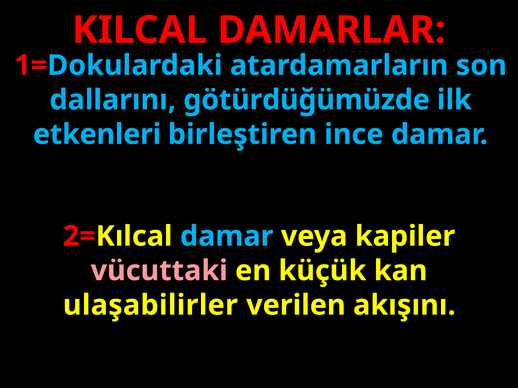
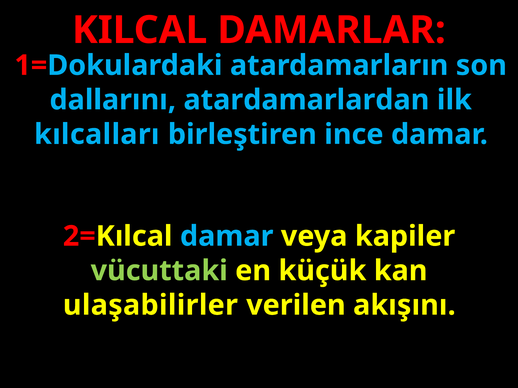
götürdüğümüzde: götürdüğümüzde -> atardamarlardan
etkenleri: etkenleri -> kılcalları
vücuttaki colour: pink -> light green
